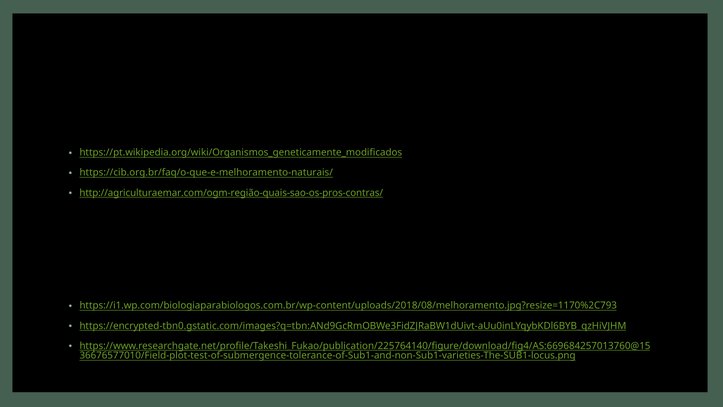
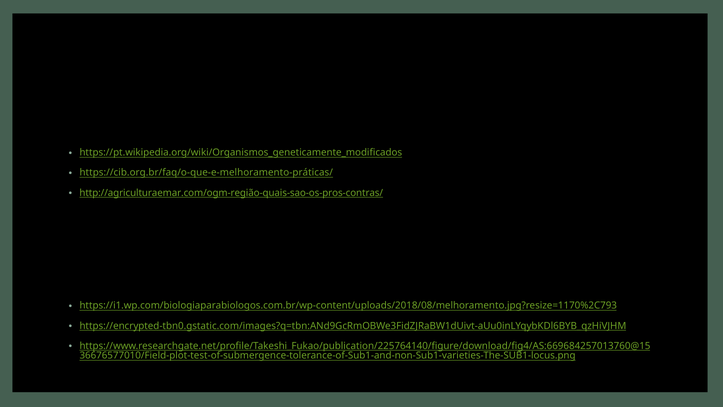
https://cib.org.br/faq/o-que-e-melhoramento-naturais/: https://cib.org.br/faq/o-que-e-melhoramento-naturais/ -> https://cib.org.br/faq/o-que-e-melhoramento-práticas/
